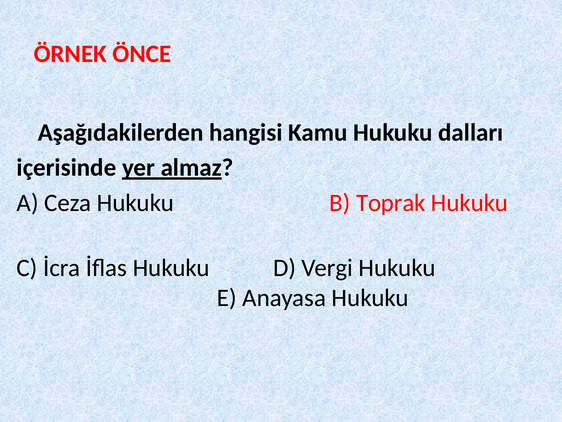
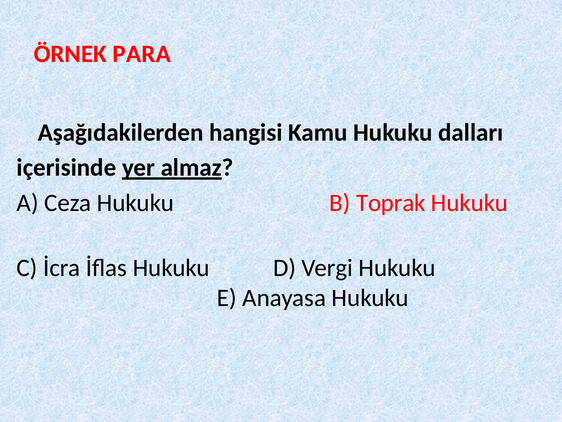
ÖNCE: ÖNCE -> PARA
